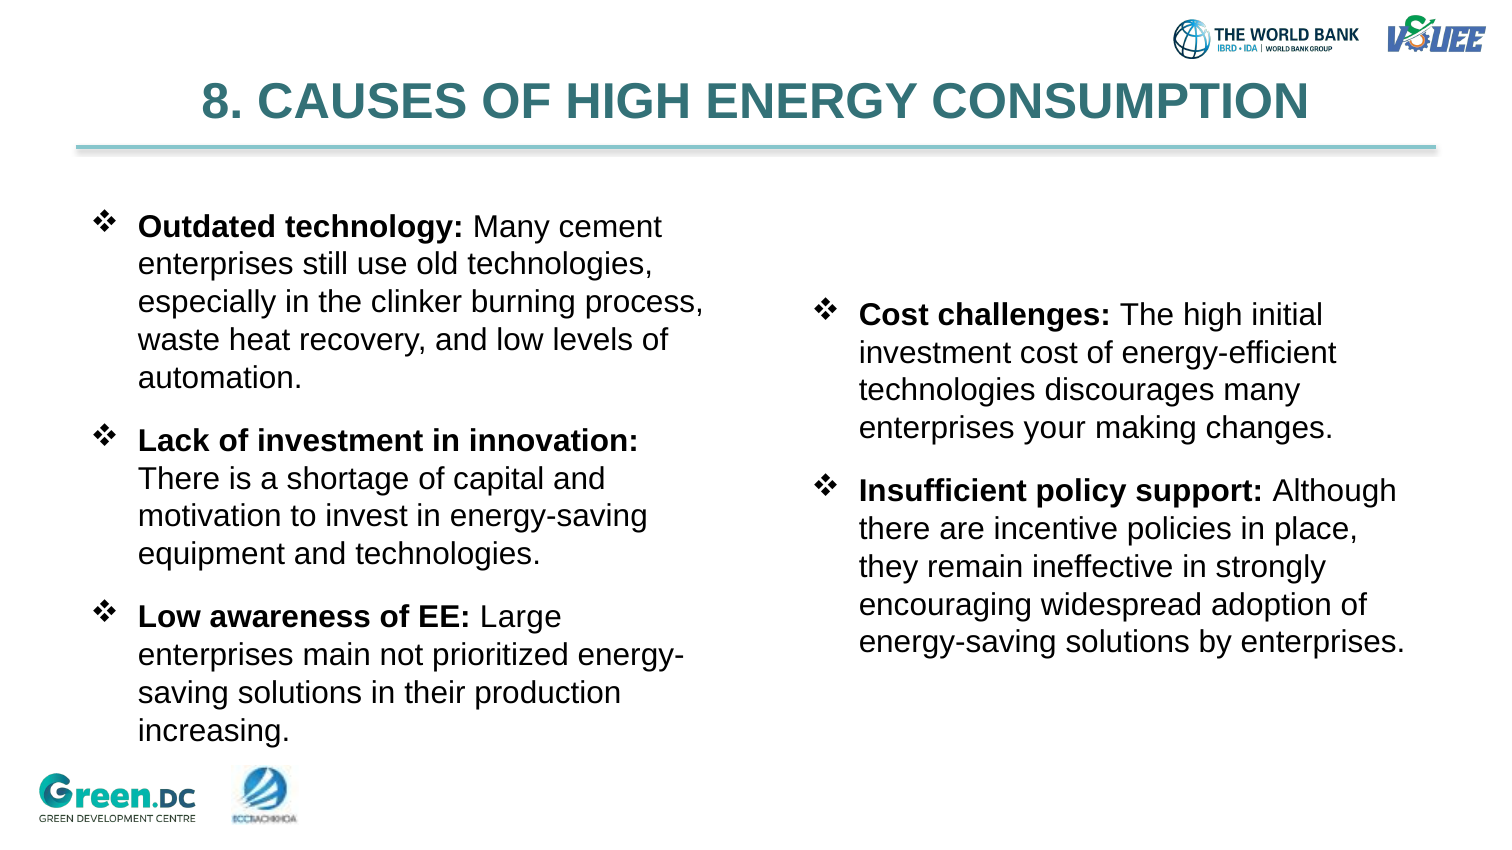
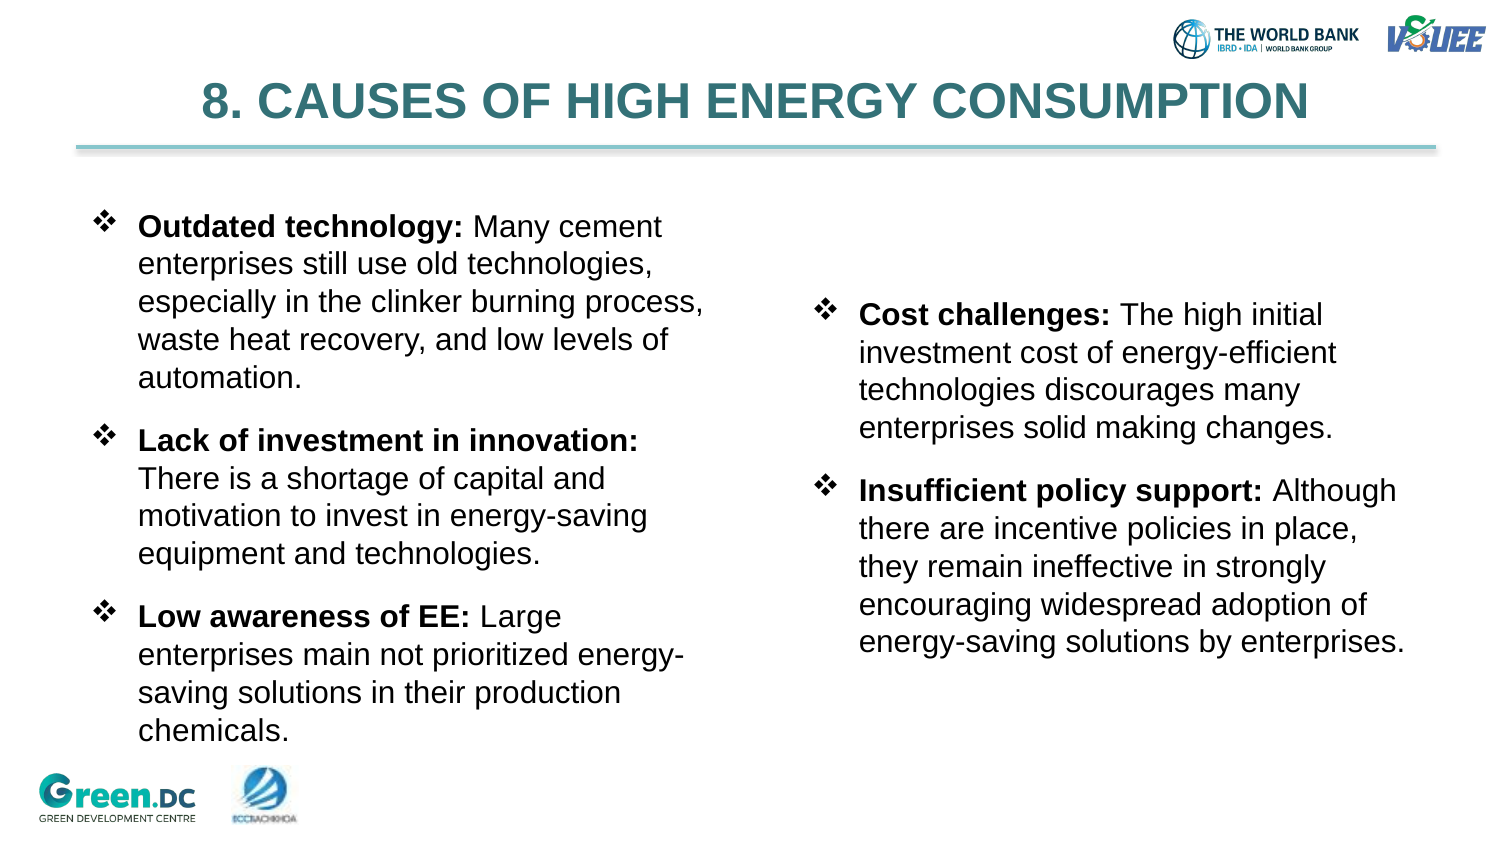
your: your -> solid
increasing: increasing -> chemicals
